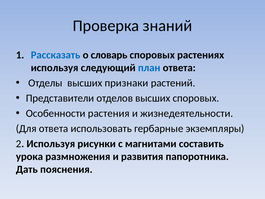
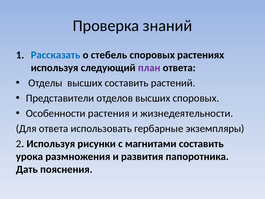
словарь: словарь -> стебель
план colour: blue -> purple
высших признаки: признаки -> составить
